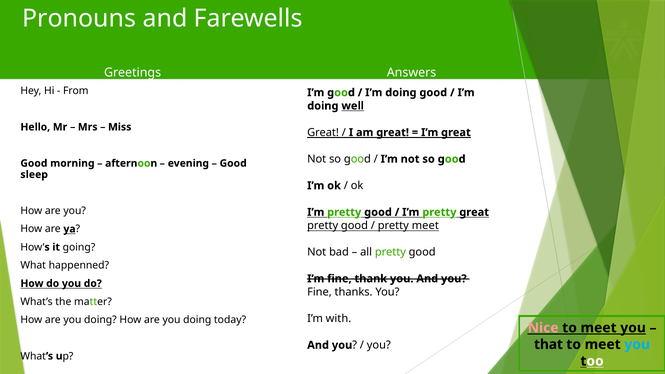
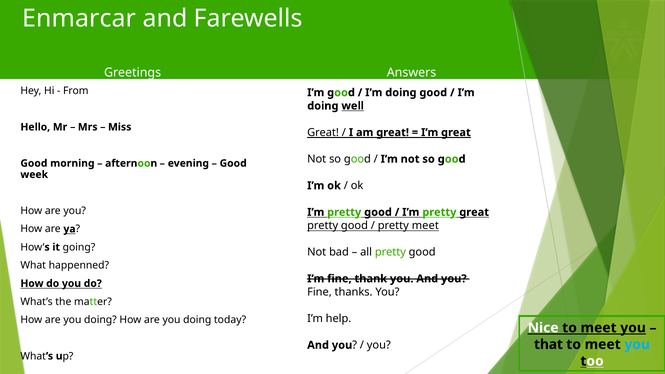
Pronouns: Pronouns -> Enmarcar
sleep: sleep -> week
with: with -> help
Nice colour: pink -> white
